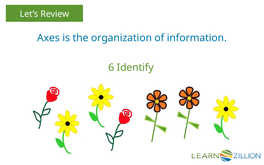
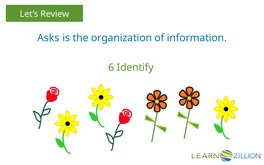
Axes: Axes -> Asks
